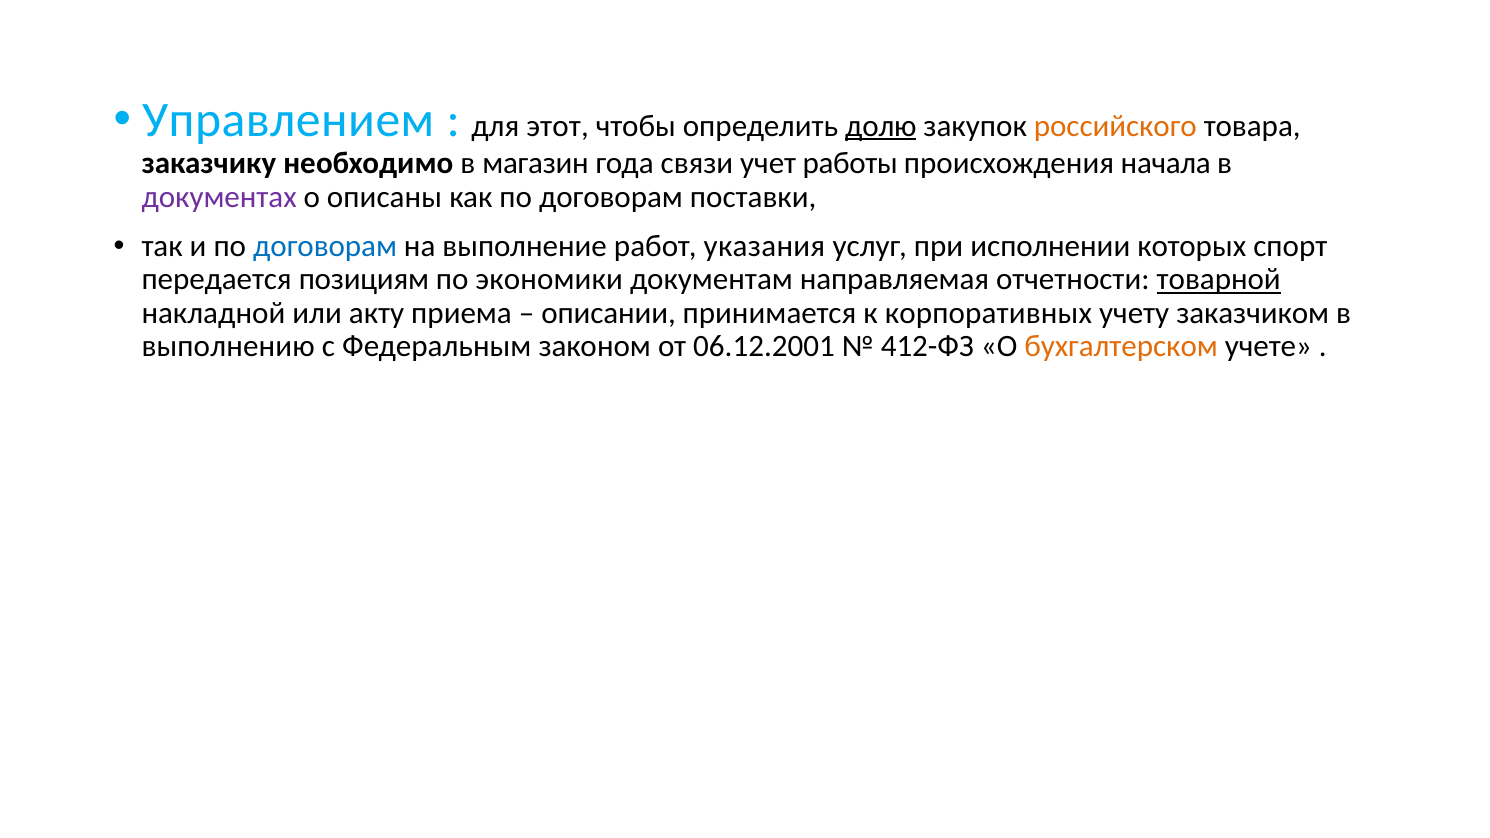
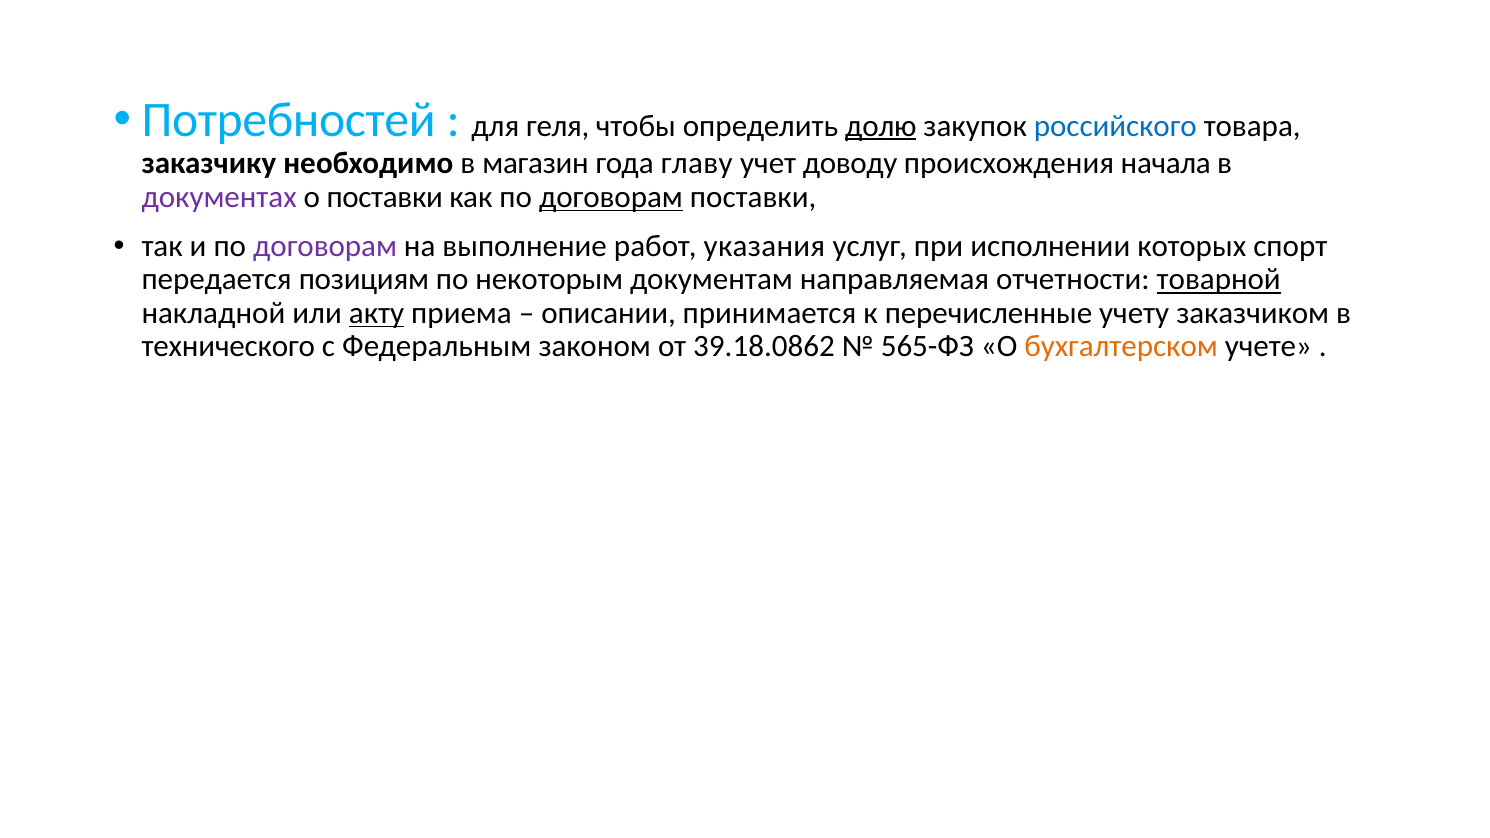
Управлением: Управлением -> Потребностей
этот: этот -> геля
российского colour: orange -> blue
связи: связи -> главу
работы: работы -> доводу
о описаны: описаны -> поставки
договорам at (611, 197) underline: none -> present
договорам at (325, 246) colour: blue -> purple
экономики: экономики -> некоторым
акту underline: none -> present
корпоративных: корпоративных -> перечисленные
выполнению: выполнению -> технического
06.12.2001: 06.12.2001 -> 39.18.0862
412-ФЗ: 412-ФЗ -> 565-ФЗ
